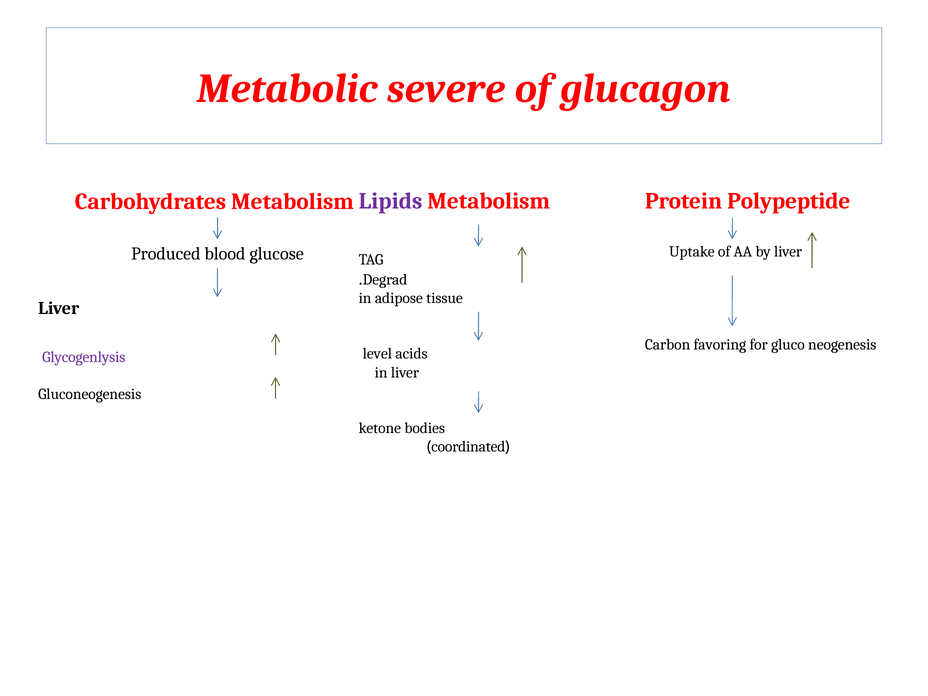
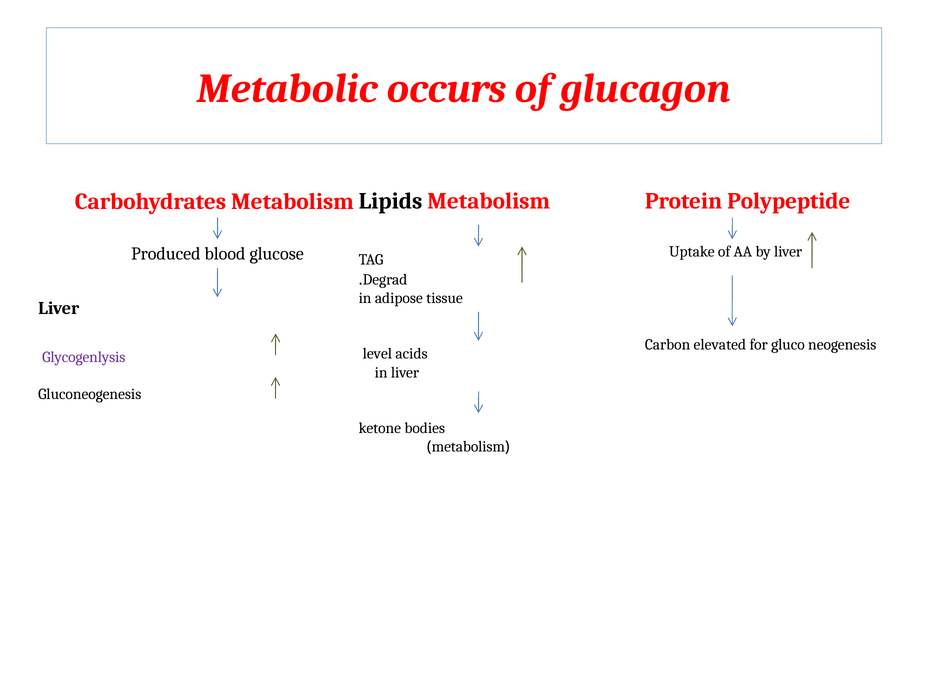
severe: severe -> occurs
Lipids colour: purple -> black
favoring: favoring -> elevated
coordinated at (468, 447): coordinated -> metabolism
